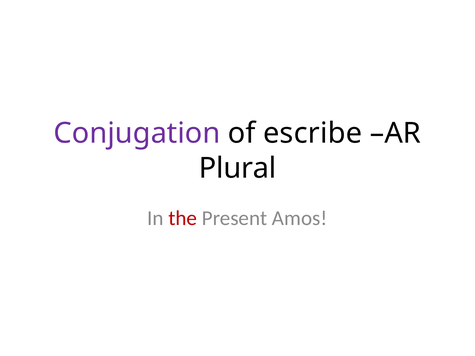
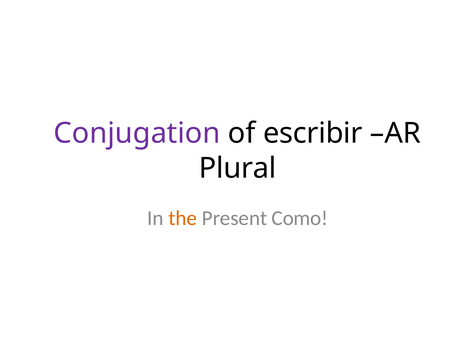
escribe: escribe -> escribir
the colour: red -> orange
Amos: Amos -> Como
